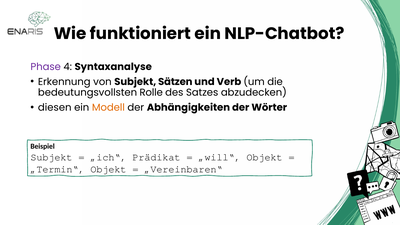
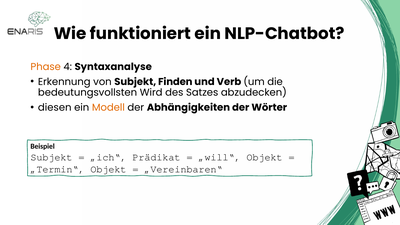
Phase colour: purple -> orange
Sätzen: Sätzen -> Finden
Rolle: Rolle -> Wird
